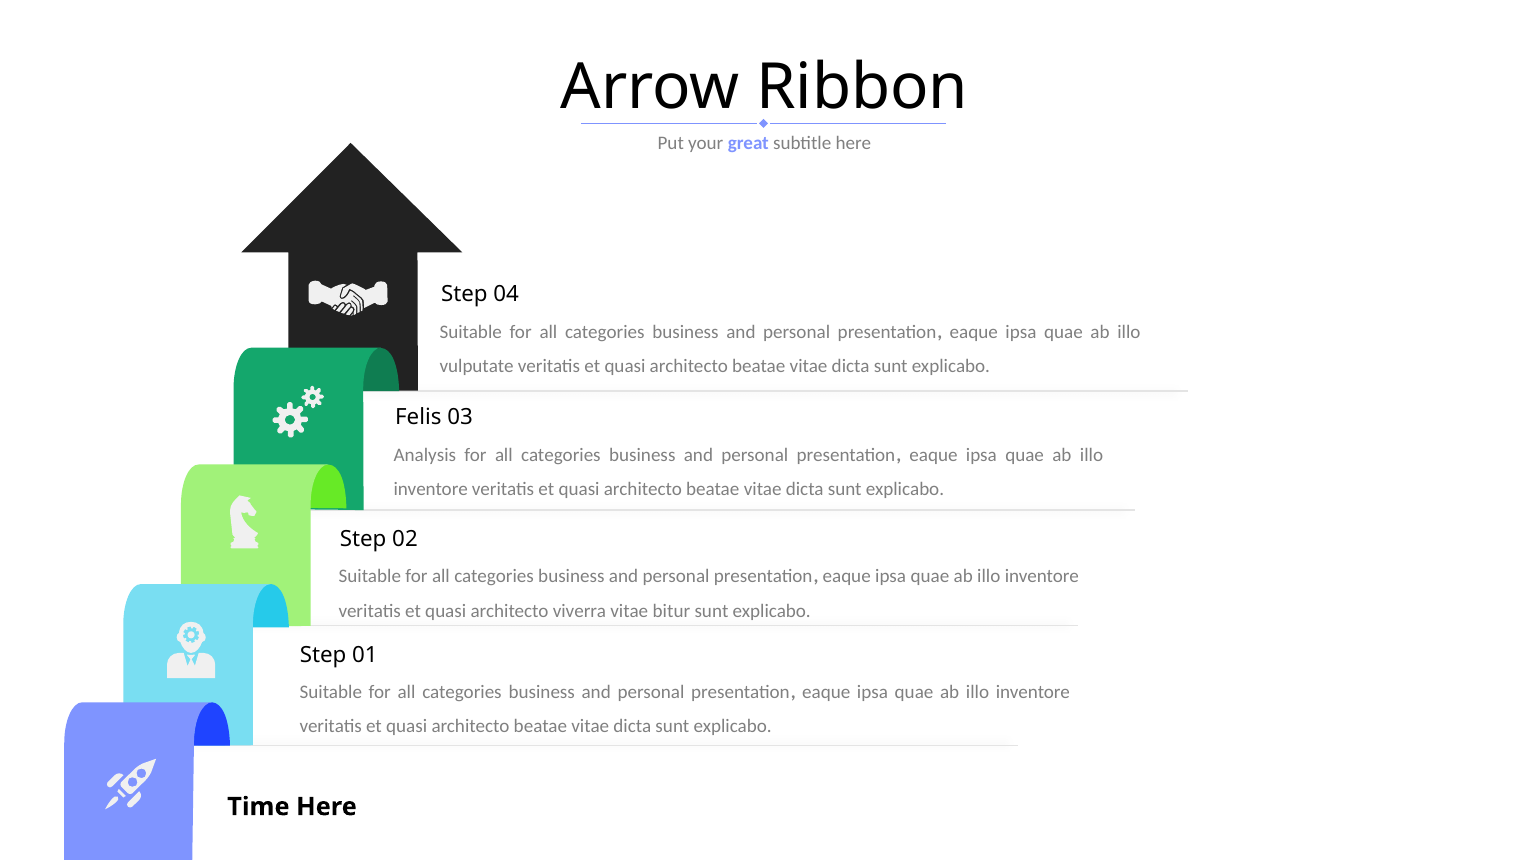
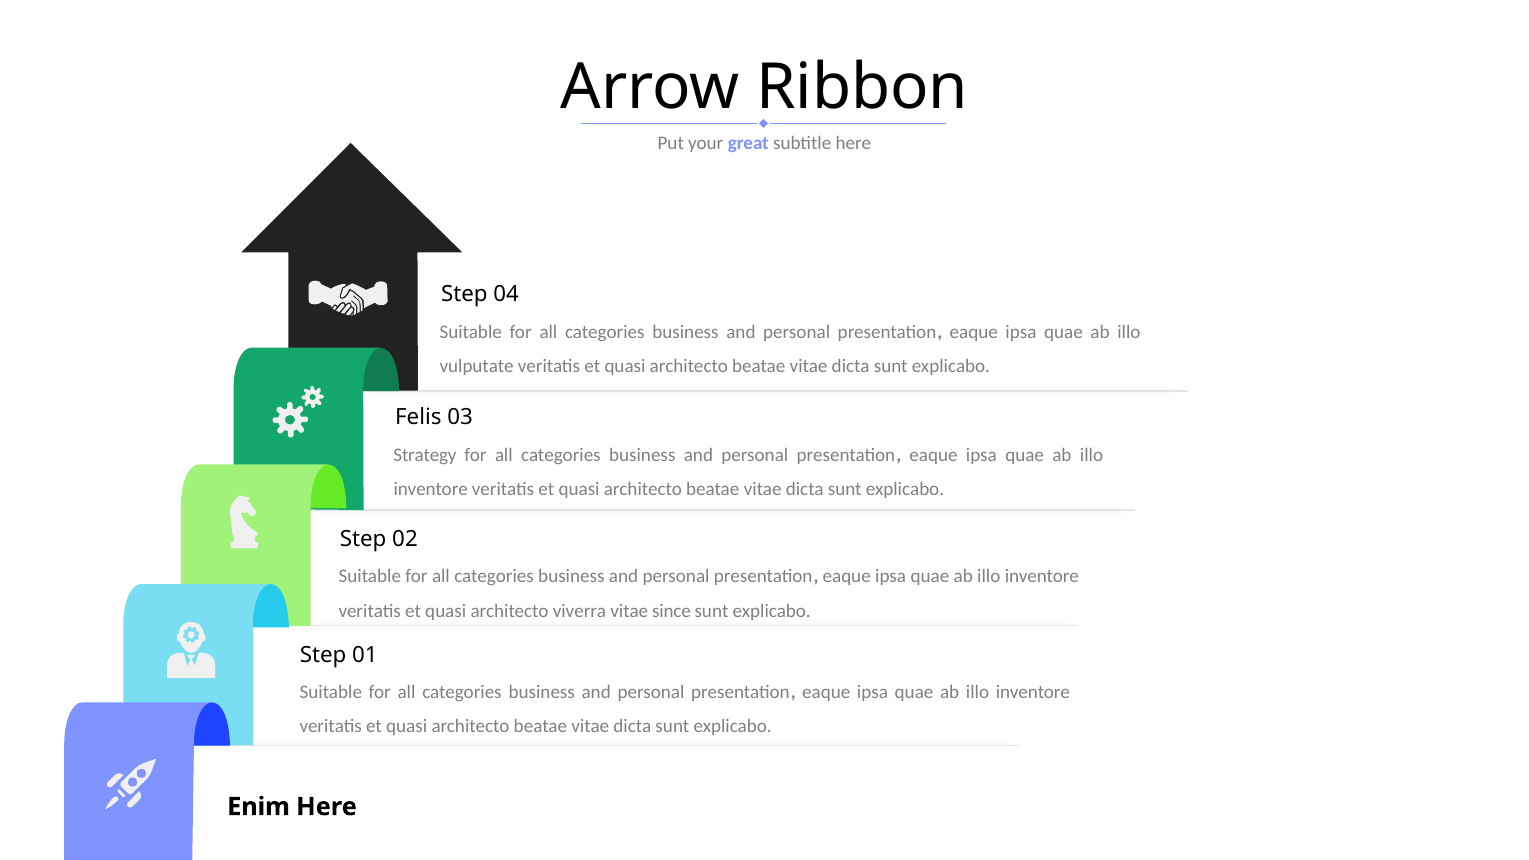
Analysis: Analysis -> Strategy
bitur: bitur -> since
Time: Time -> Enim
